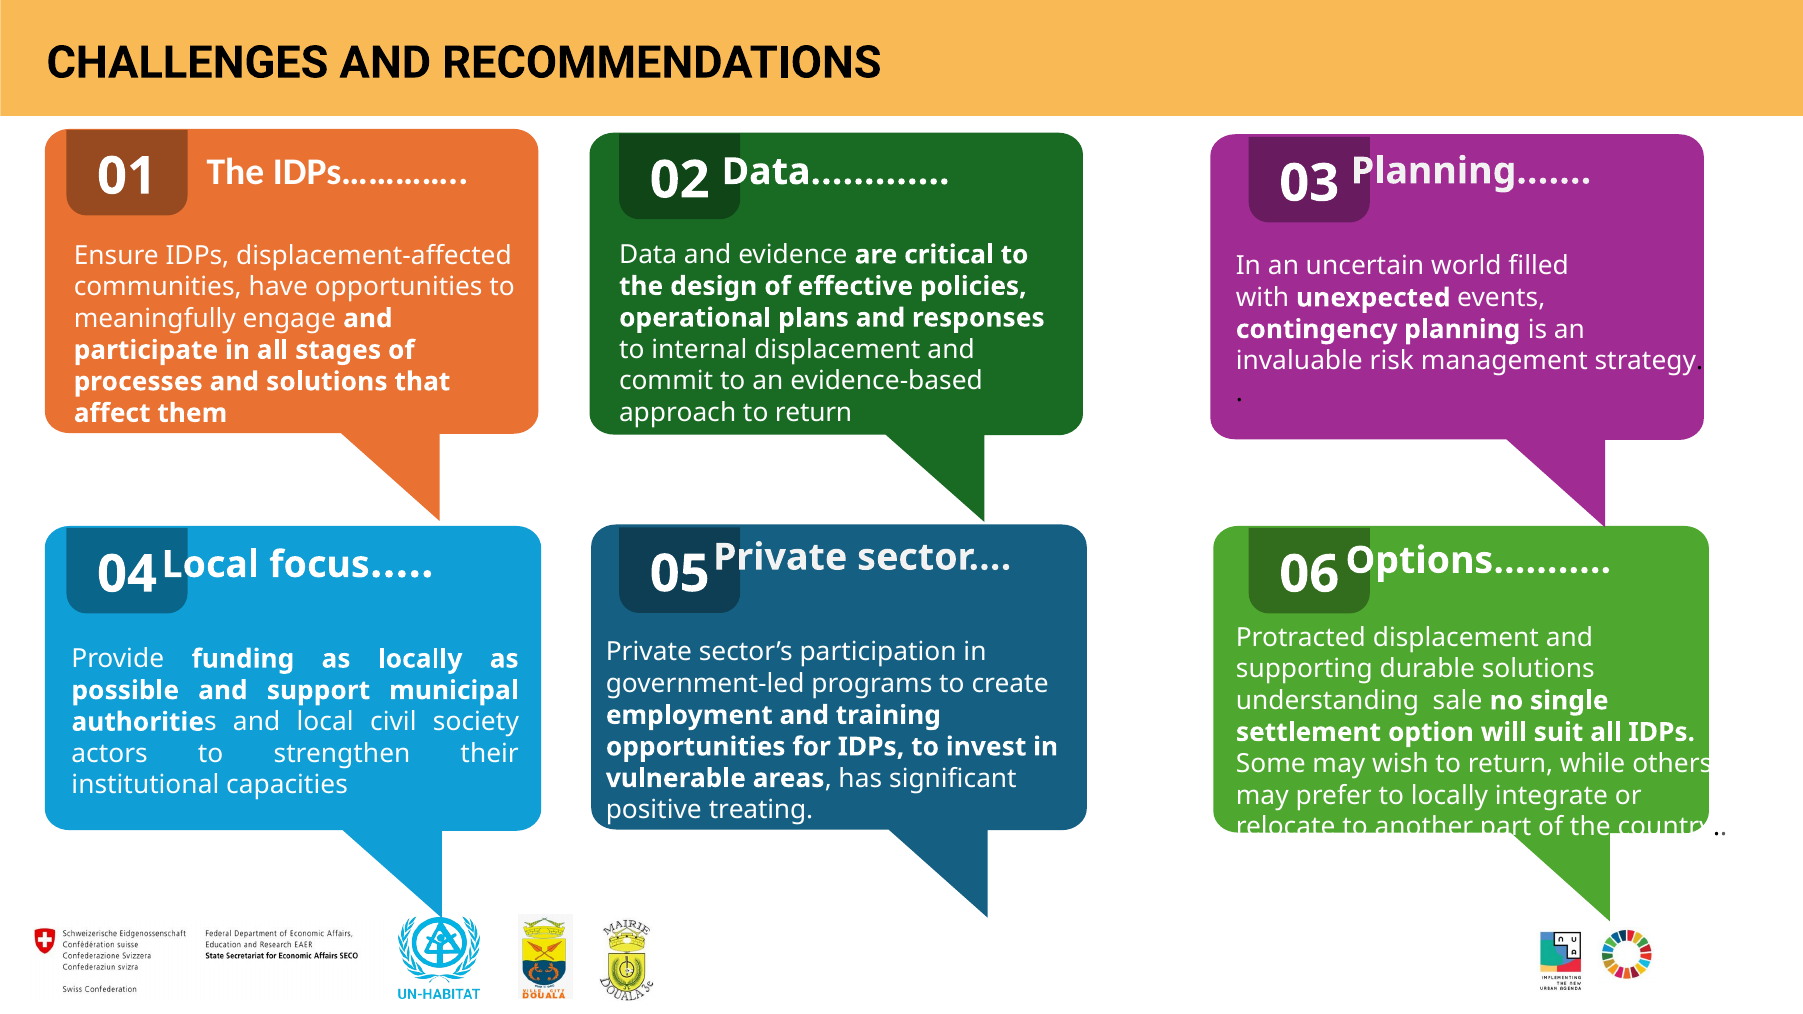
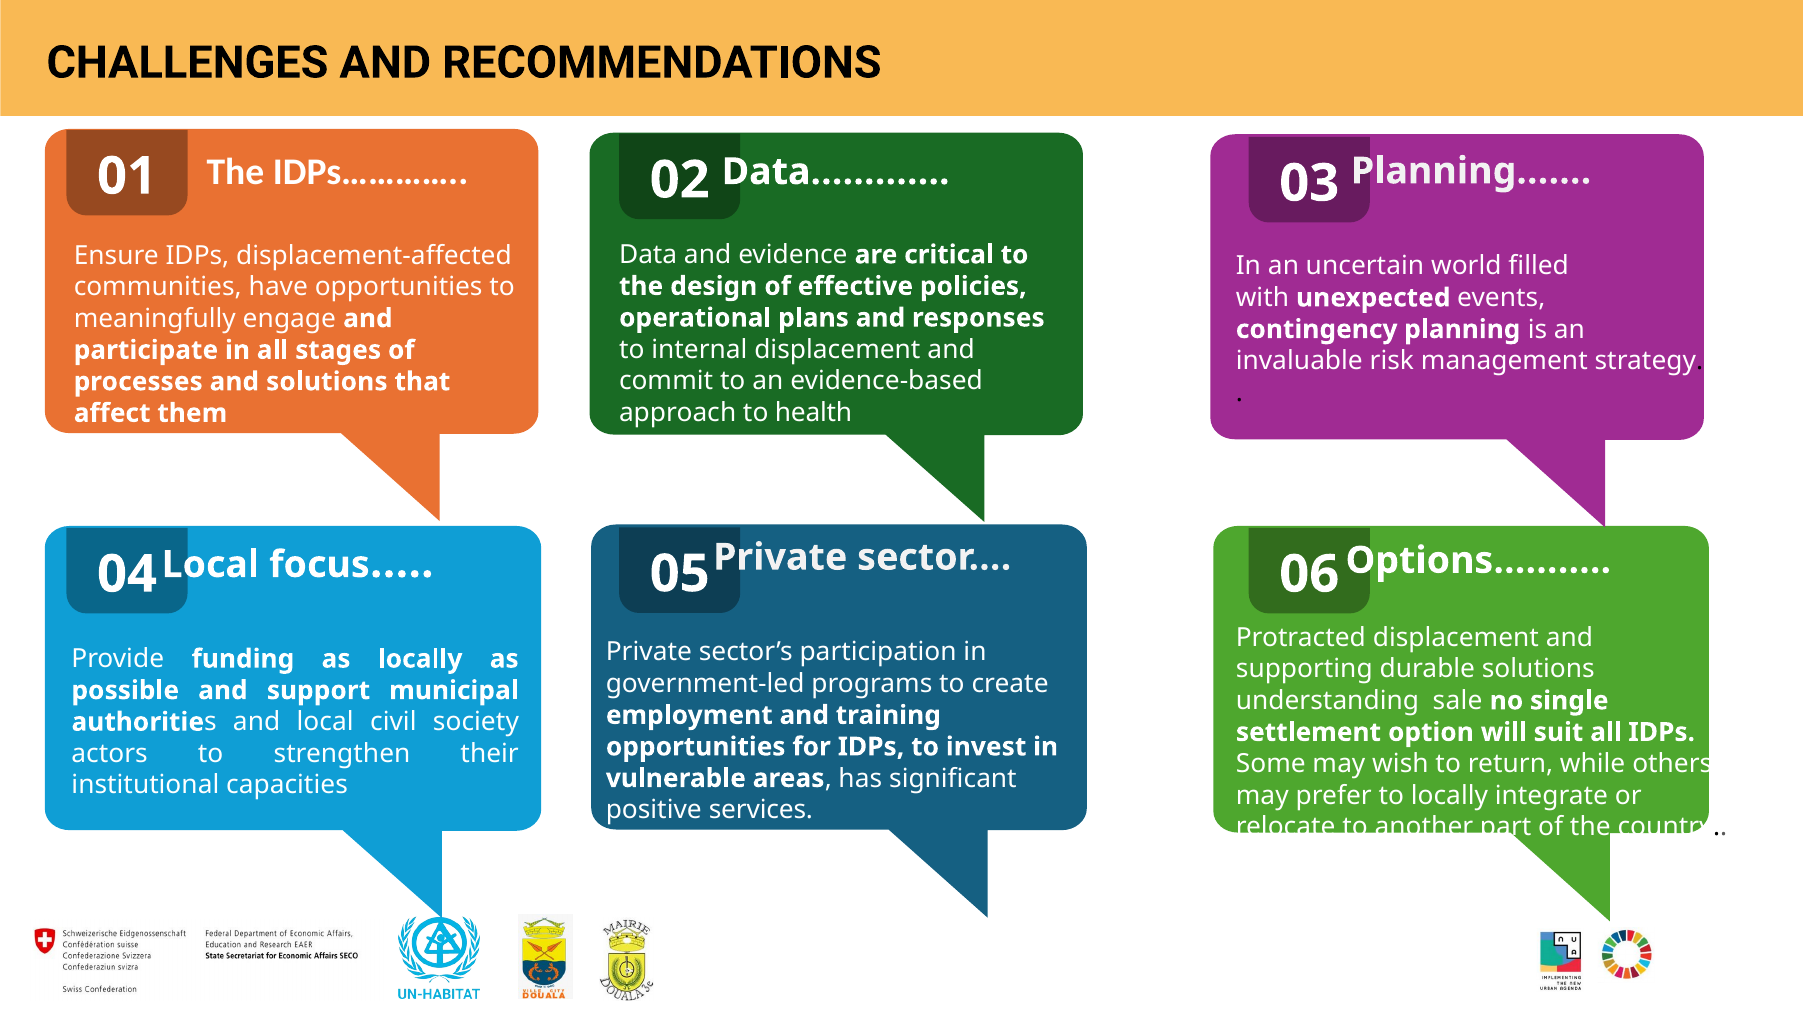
approach to return: return -> health
treating: treating -> services
